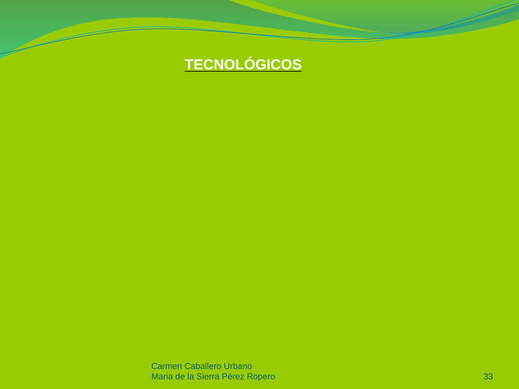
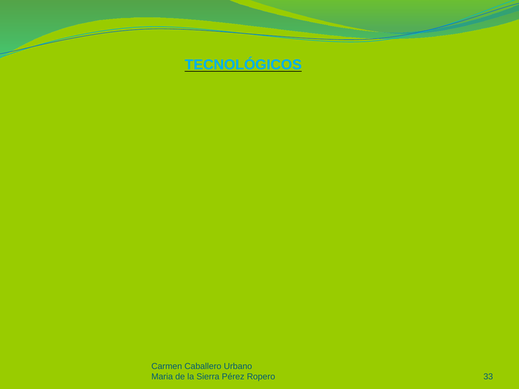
TECNOLÓGICOS colour: white -> light blue
